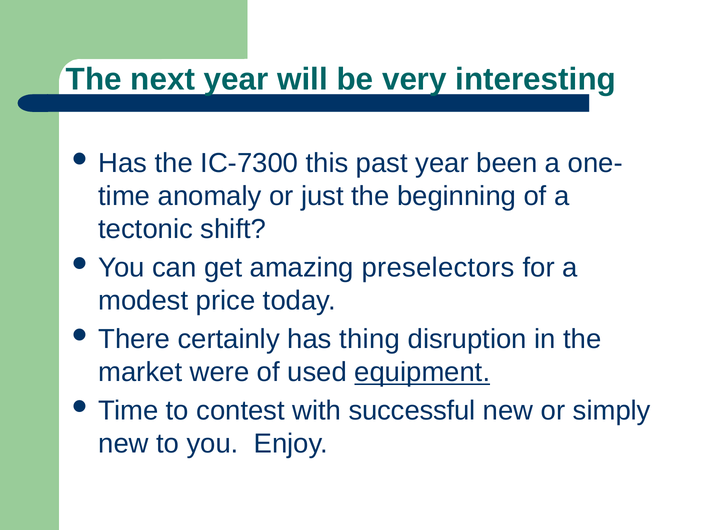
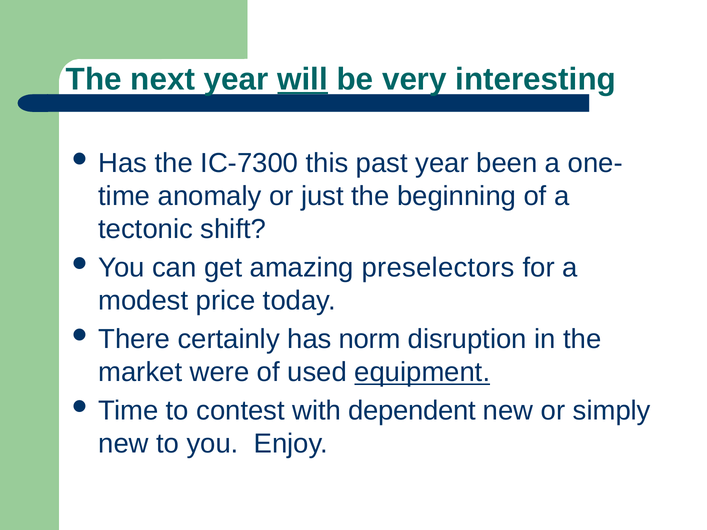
will underline: none -> present
thing: thing -> norm
successful: successful -> dependent
